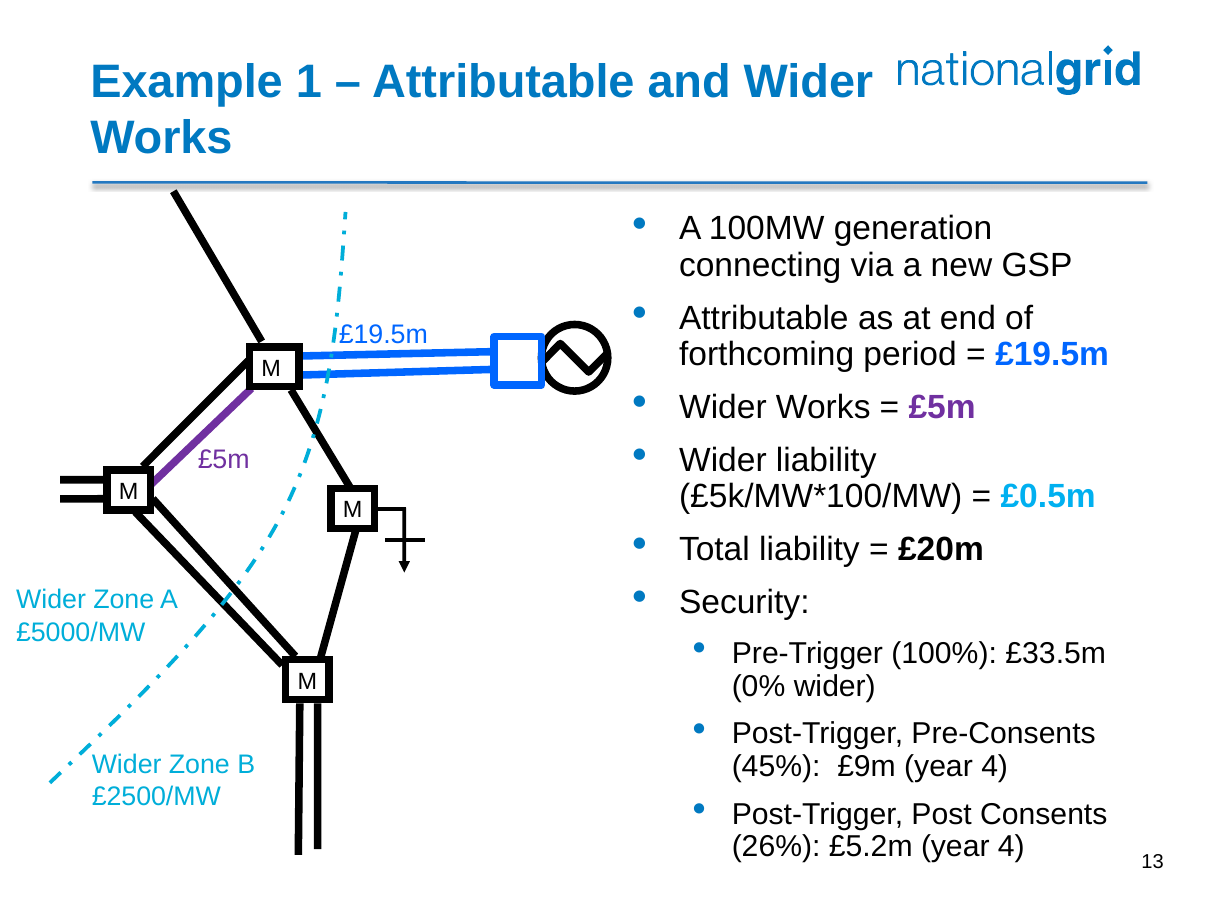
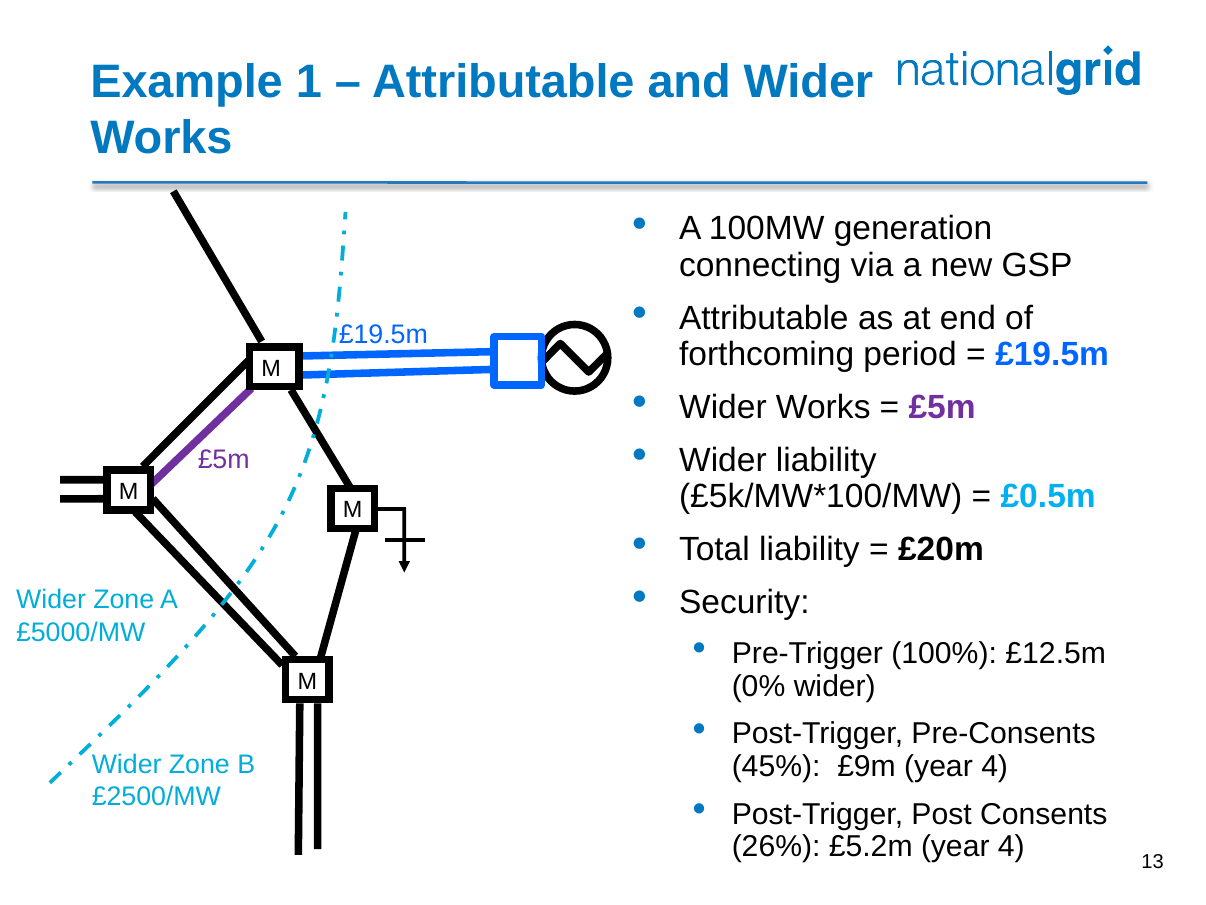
£33.5m: £33.5m -> £12.5m
